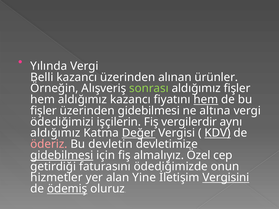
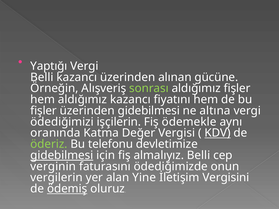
Yılında: Yılında -> Yaptığı
ürünler: ürünler -> gücüne
hem at (206, 100) underline: present -> none
vergilerdir: vergilerdir -> ödemekle
aldığımız at (55, 133): aldığımız -> oranında
Değer underline: present -> none
öderiz colour: pink -> light green
devletin: devletin -> telefonu
almalıyız Özel: Özel -> Belli
getirdiği: getirdiği -> verginin
hizmetler: hizmetler -> vergilerin
Vergisini underline: present -> none
